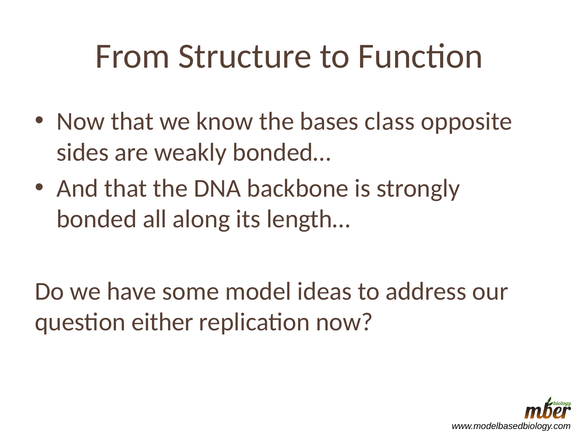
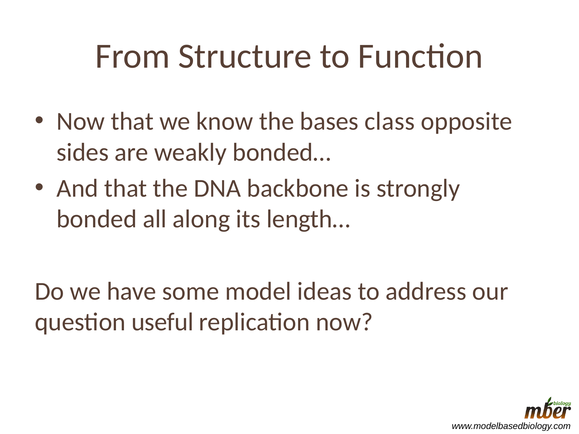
either: either -> useful
